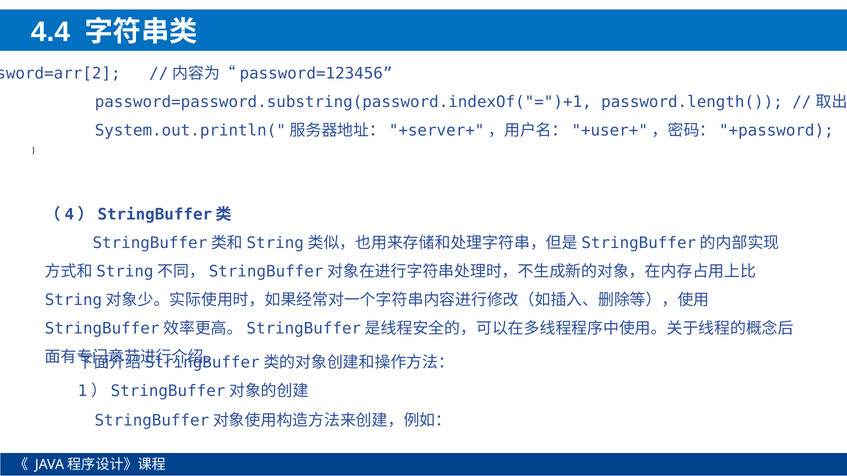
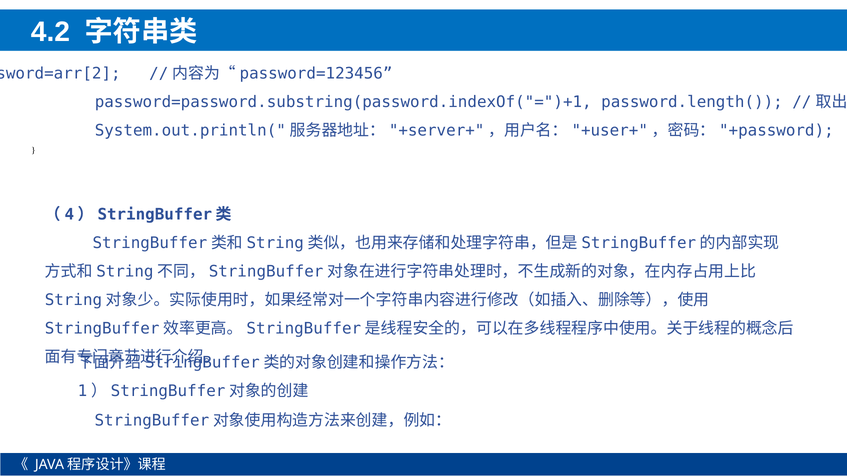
4.4: 4.4 -> 4.2
